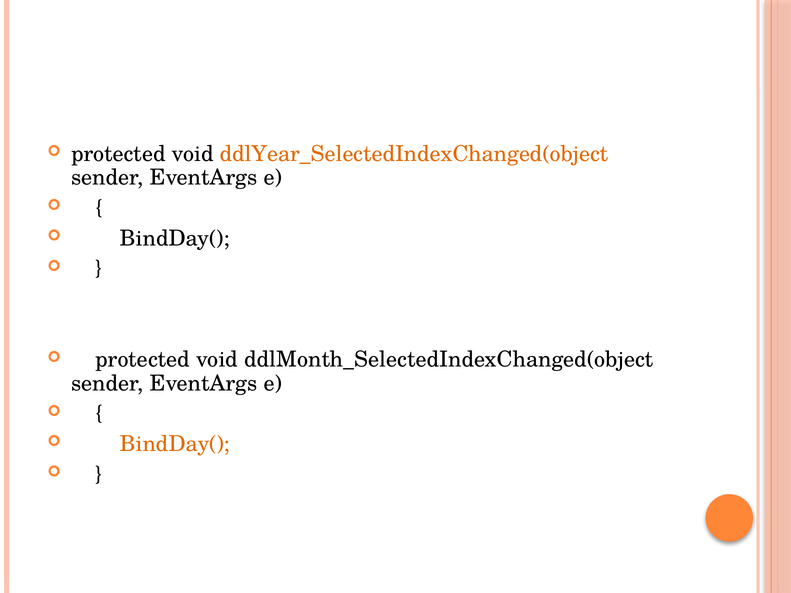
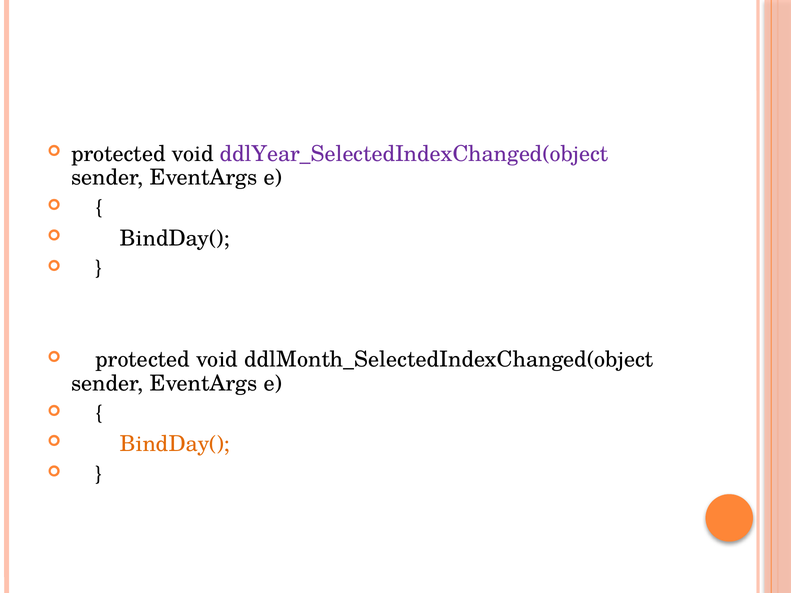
ddlYear_SelectedIndexChanged(object colour: orange -> purple
